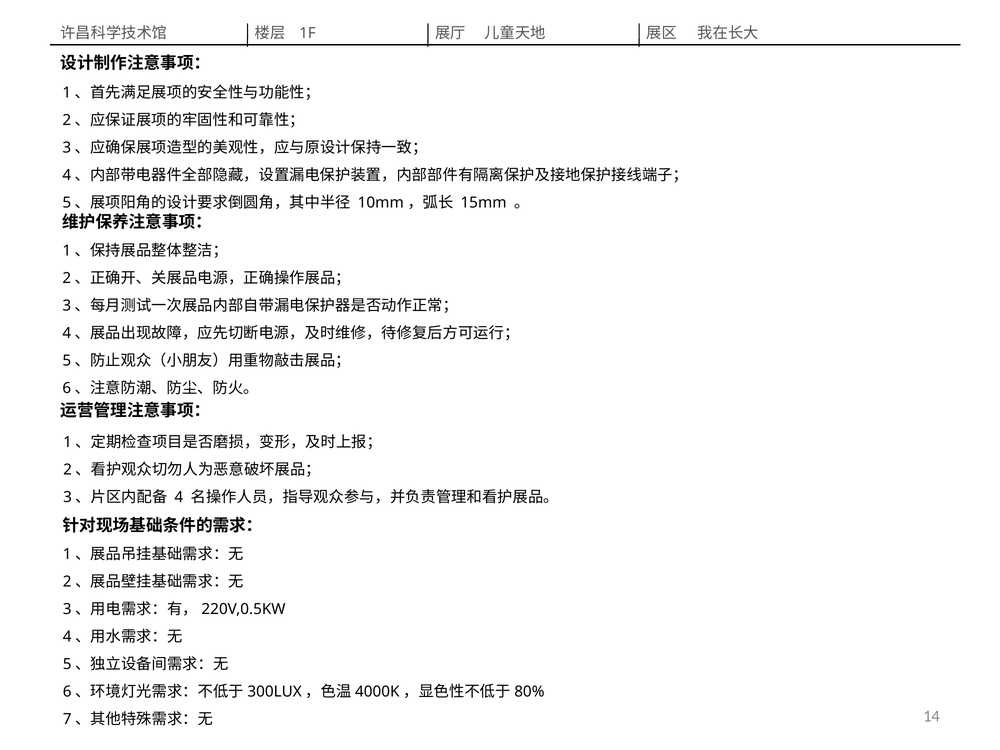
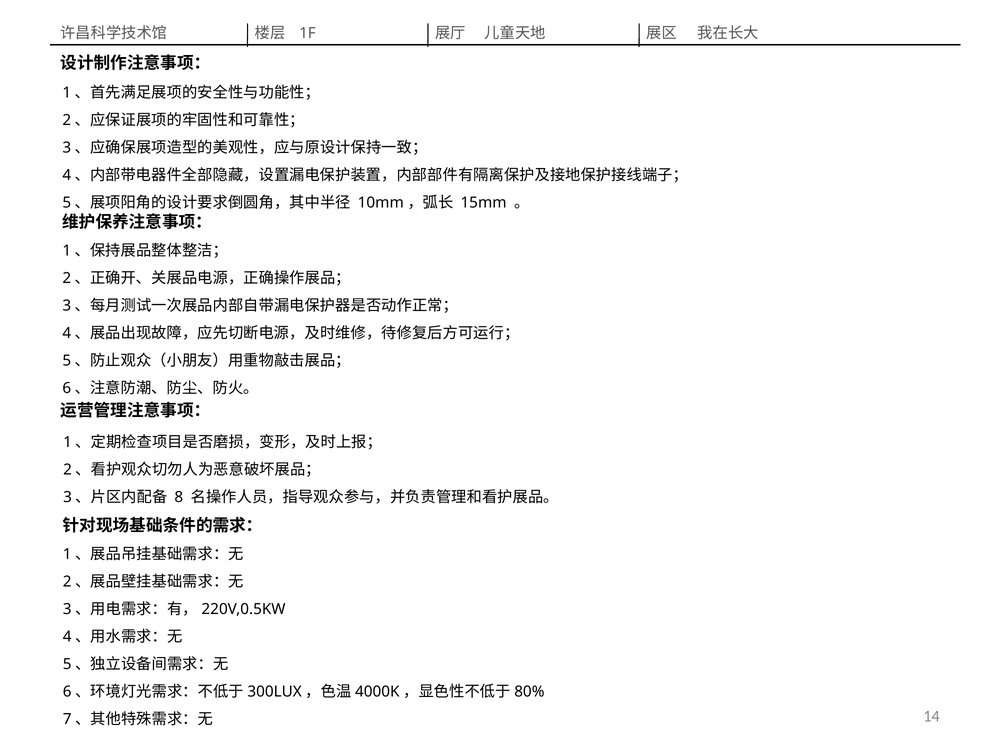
4: 4 -> 8
